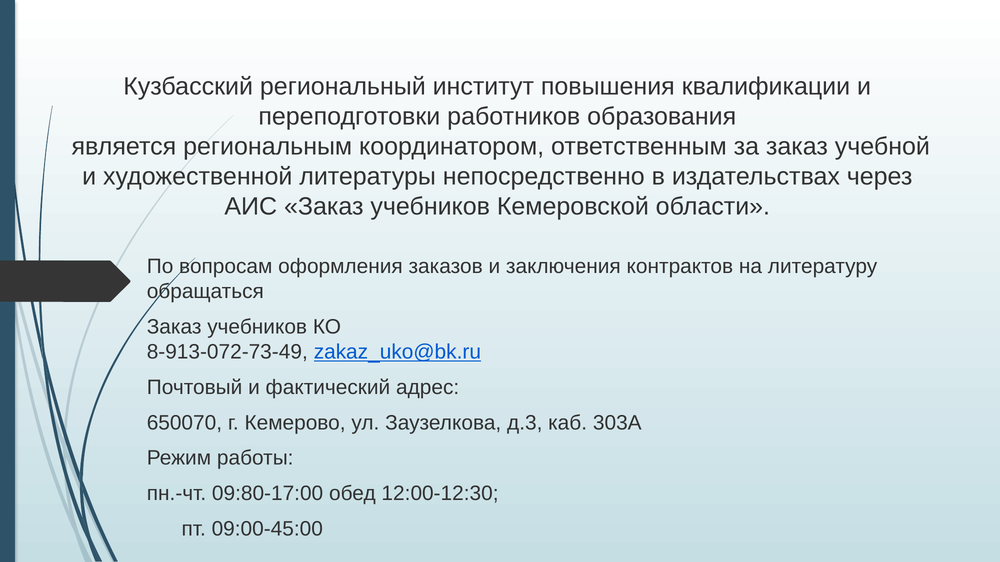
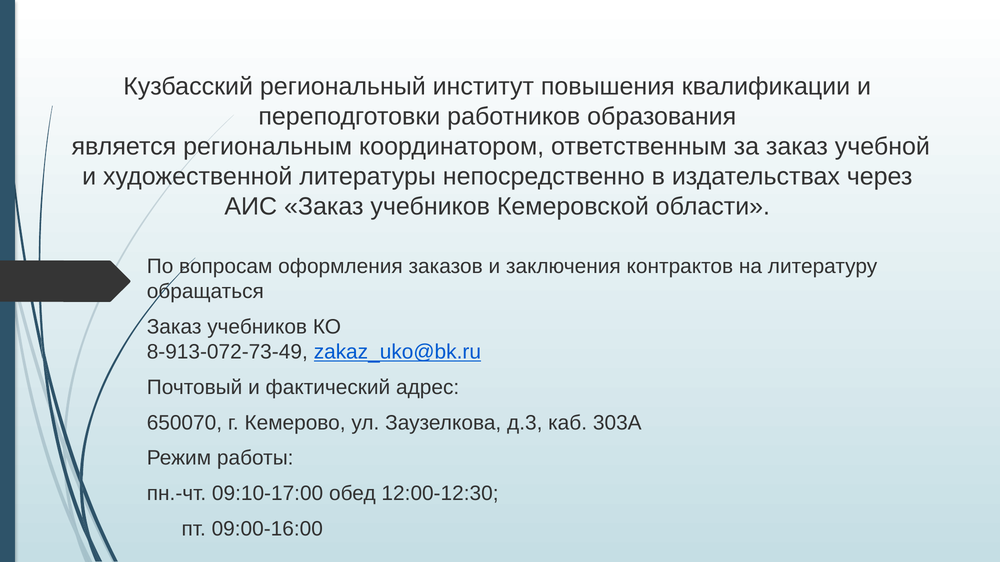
09:80-17:00: 09:80-17:00 -> 09:10-17:00
09:00-45:00: 09:00-45:00 -> 09:00-16:00
